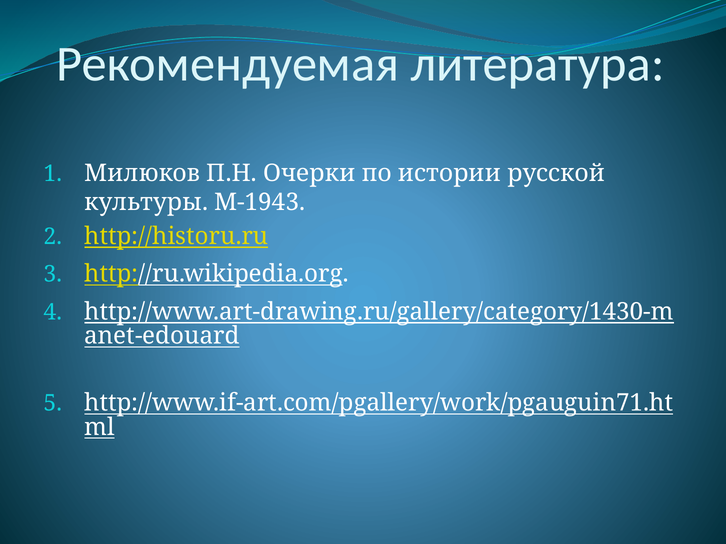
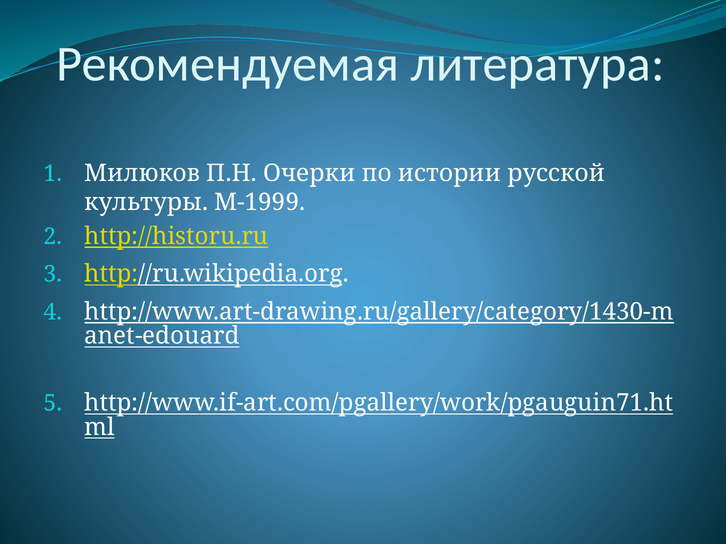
М-1943: М-1943 -> М-1999
